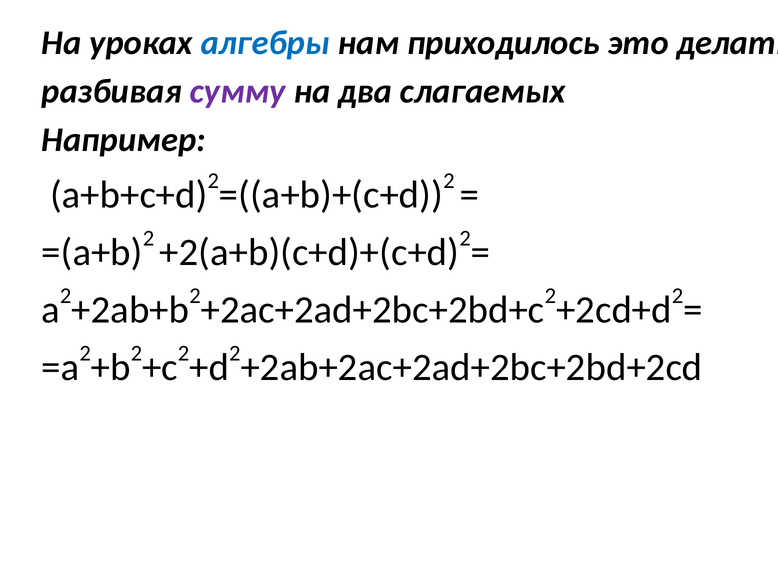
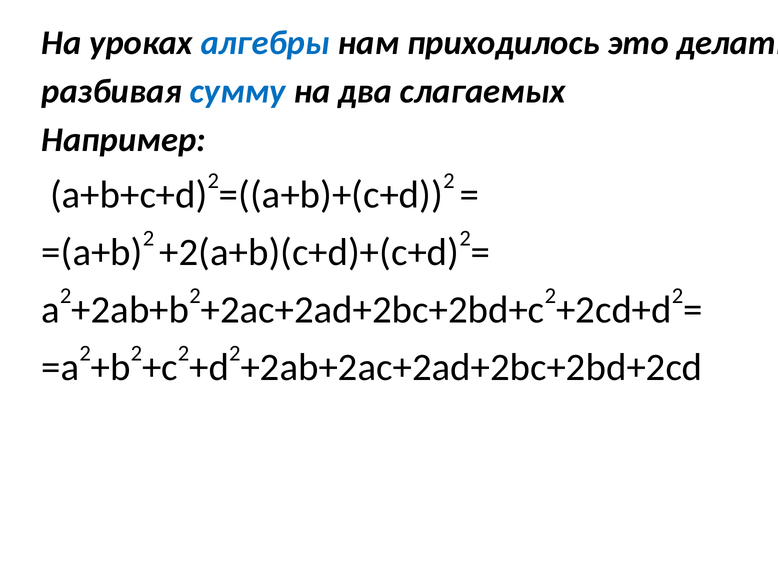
сумму colour: purple -> blue
